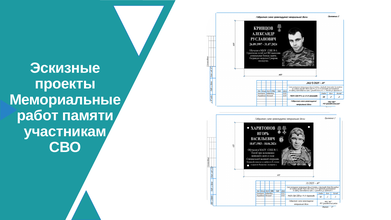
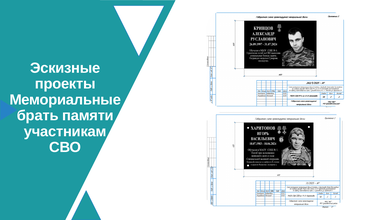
работ: работ -> брать
